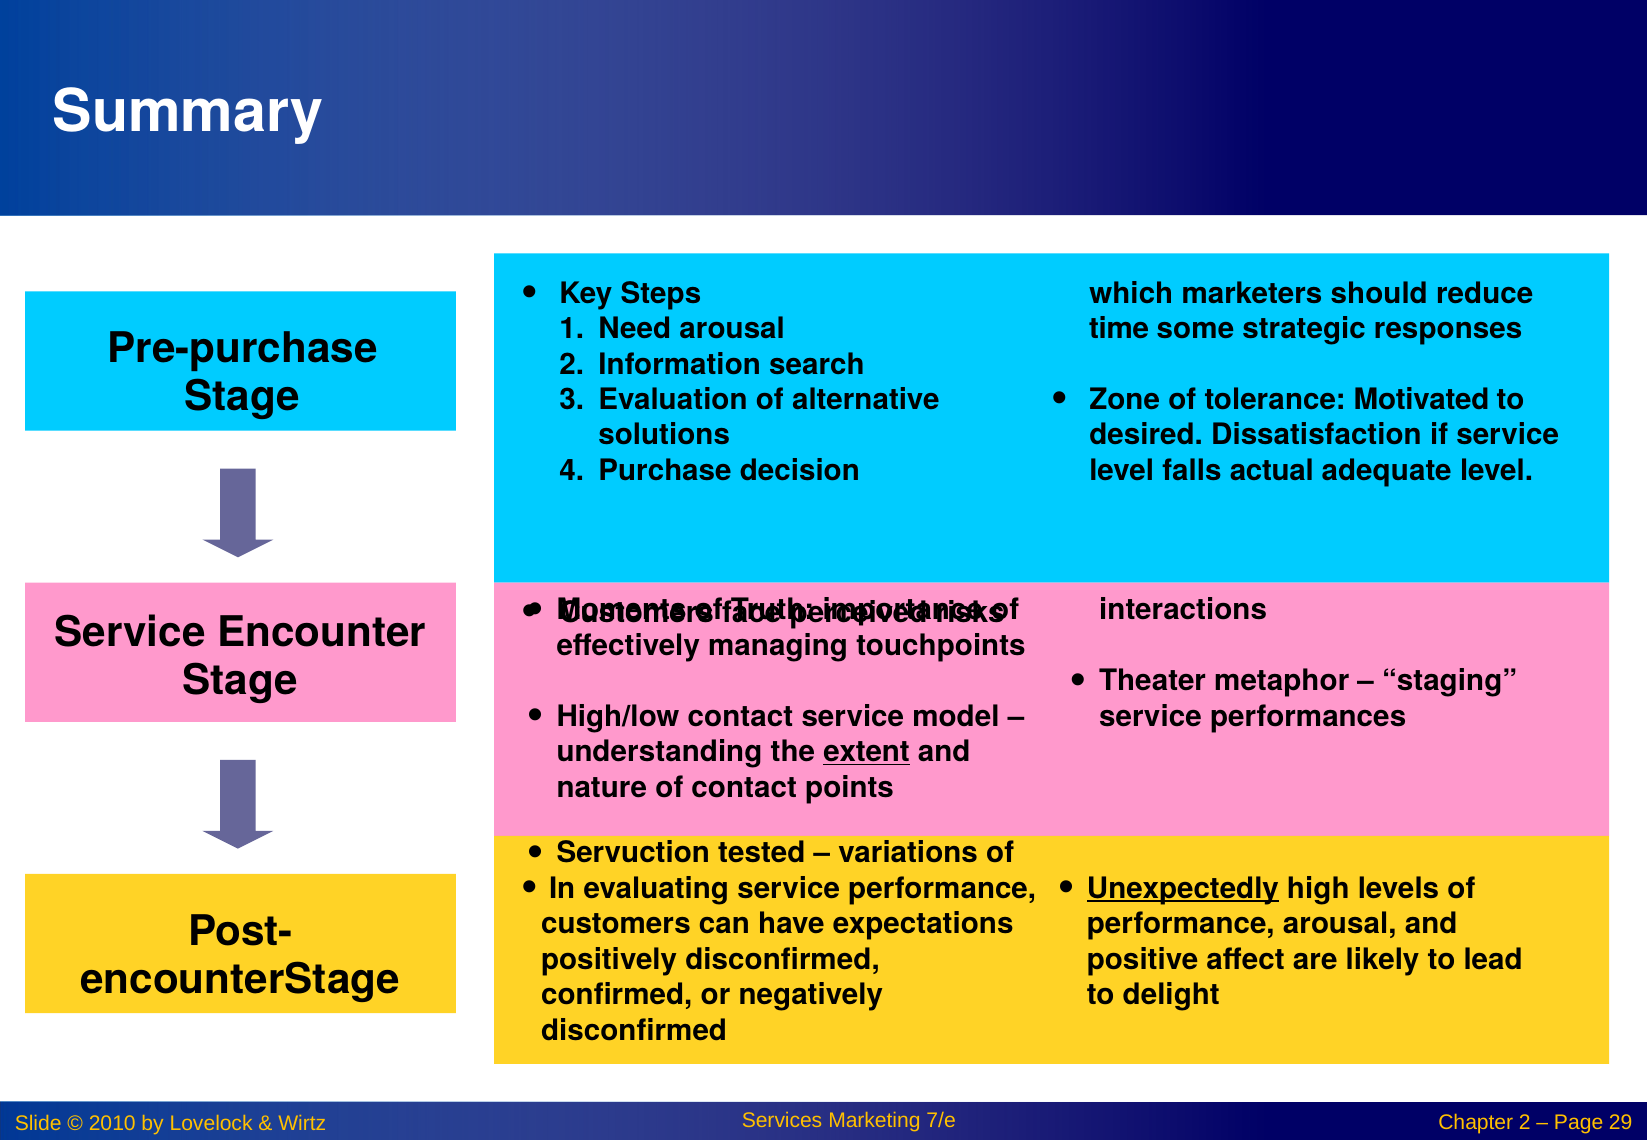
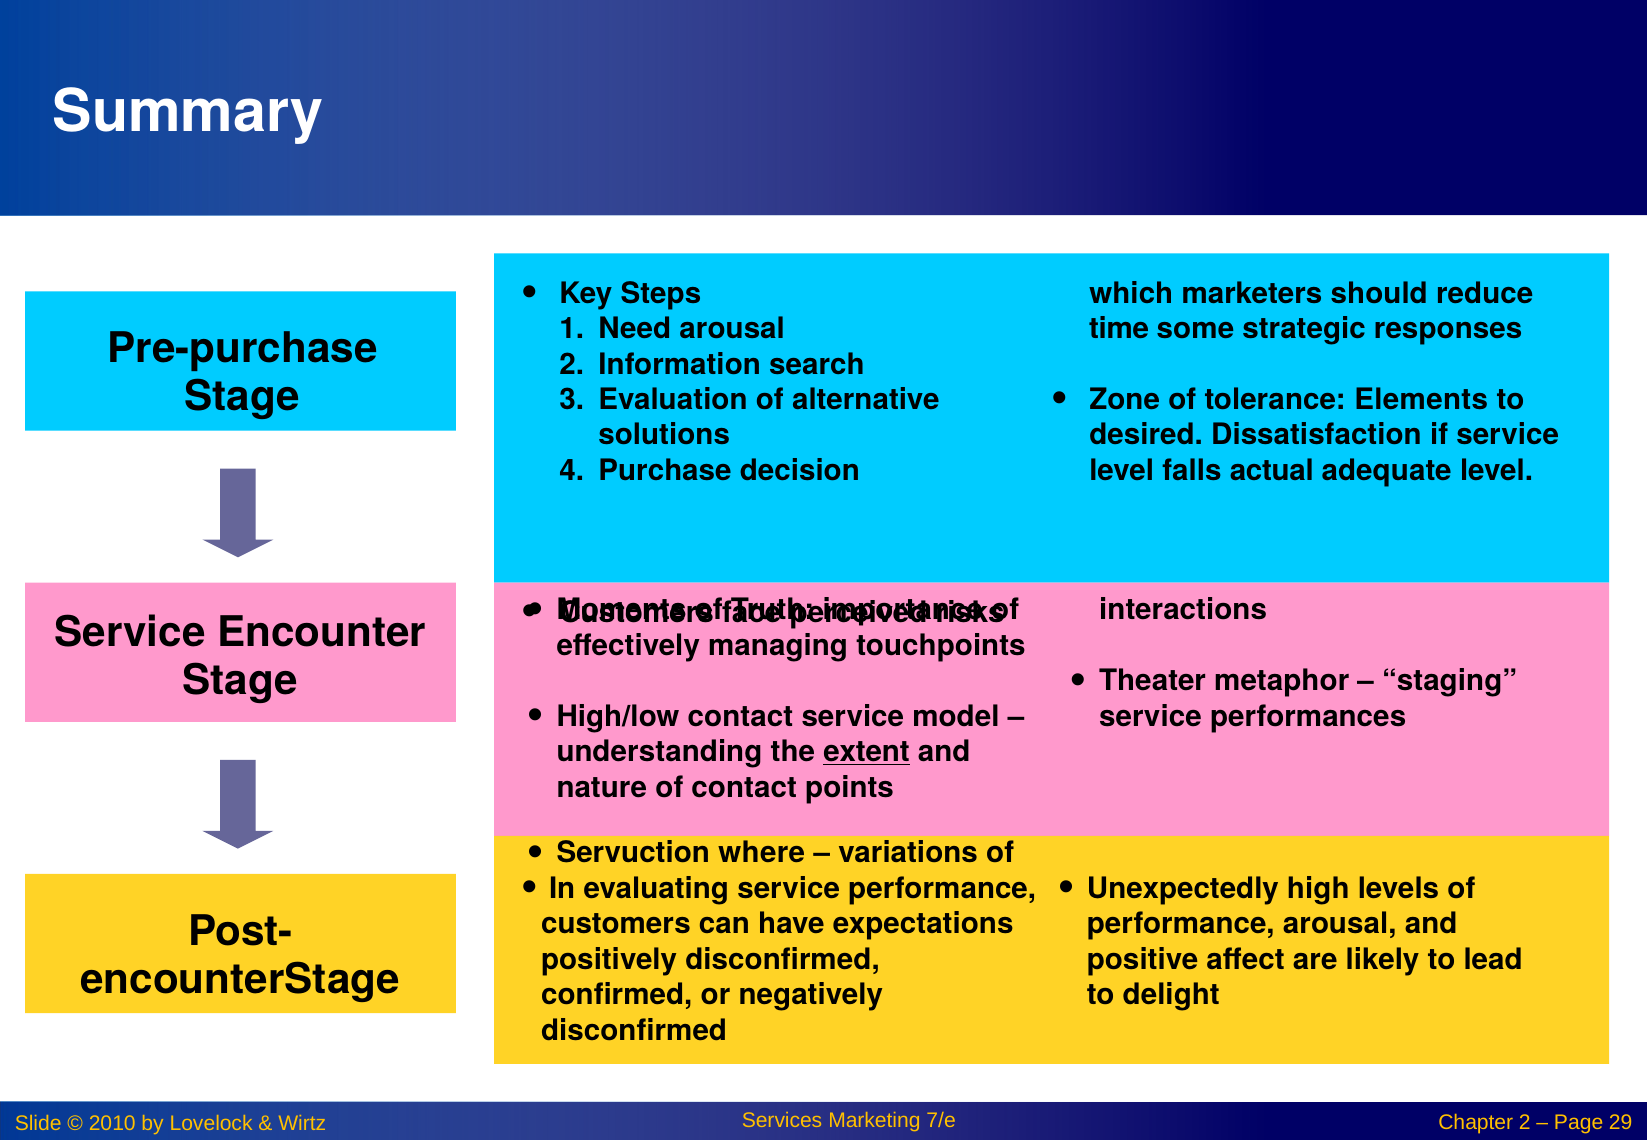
Motivated: Motivated -> Elements
tested: tested -> where
Unexpectedly underline: present -> none
